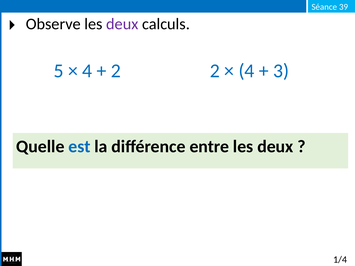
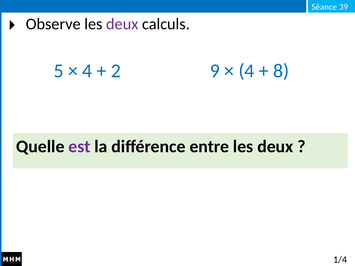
2 2: 2 -> 9
3: 3 -> 8
est colour: blue -> purple
